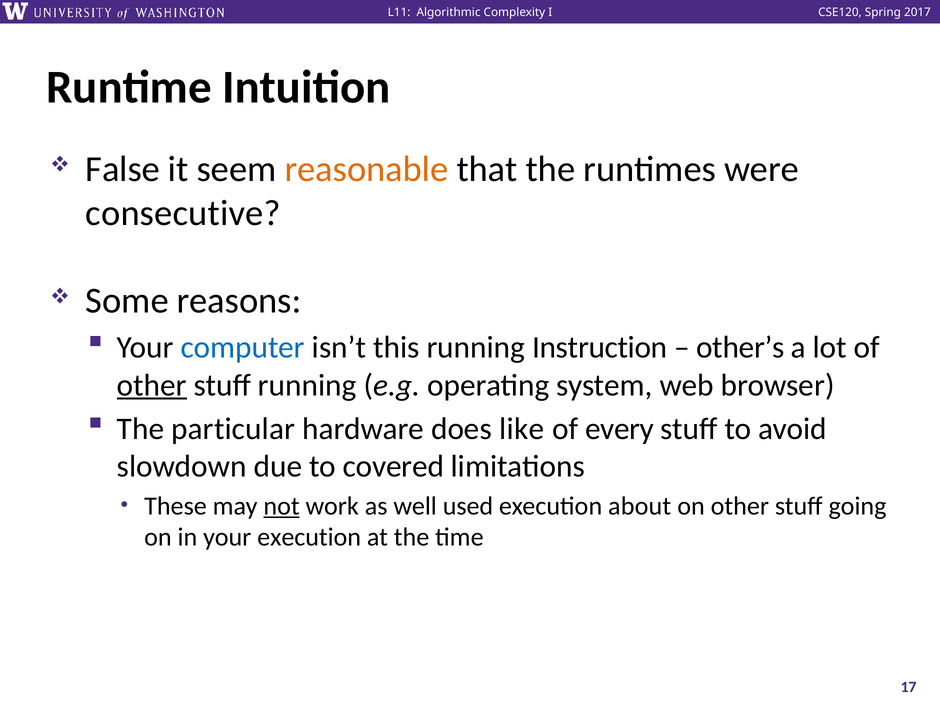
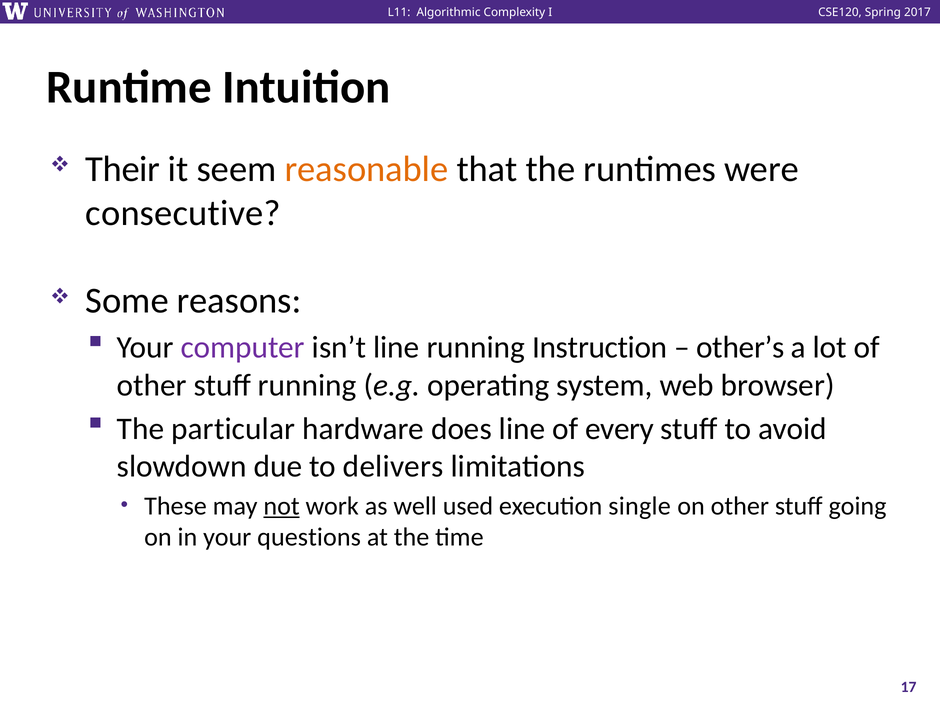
False: False -> Their
computer colour: blue -> purple
isn’t this: this -> line
other at (152, 385) underline: present -> none
does like: like -> line
covered: covered -> delivers
about: about -> single
your execution: execution -> questions
